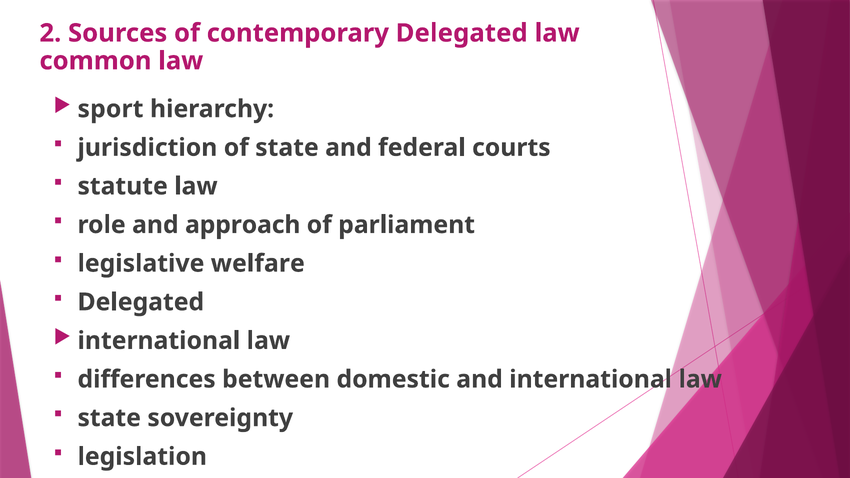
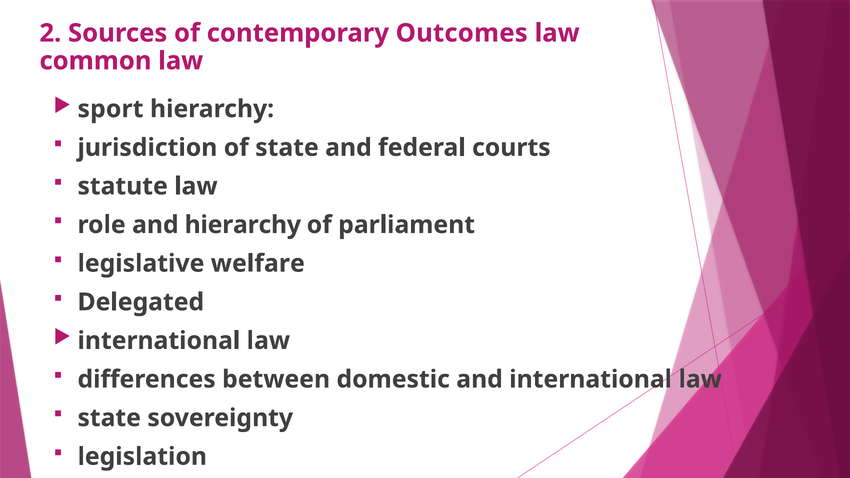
contemporary Delegated: Delegated -> Outcomes
and approach: approach -> hierarchy
